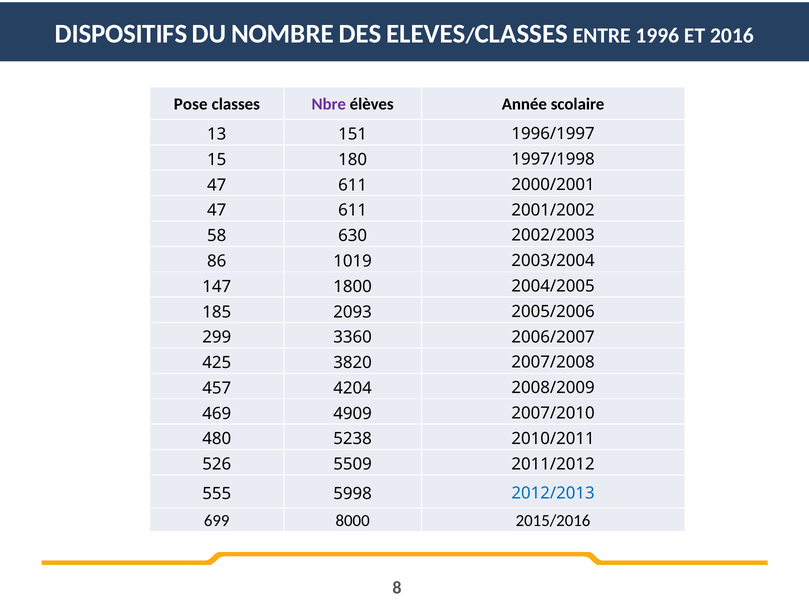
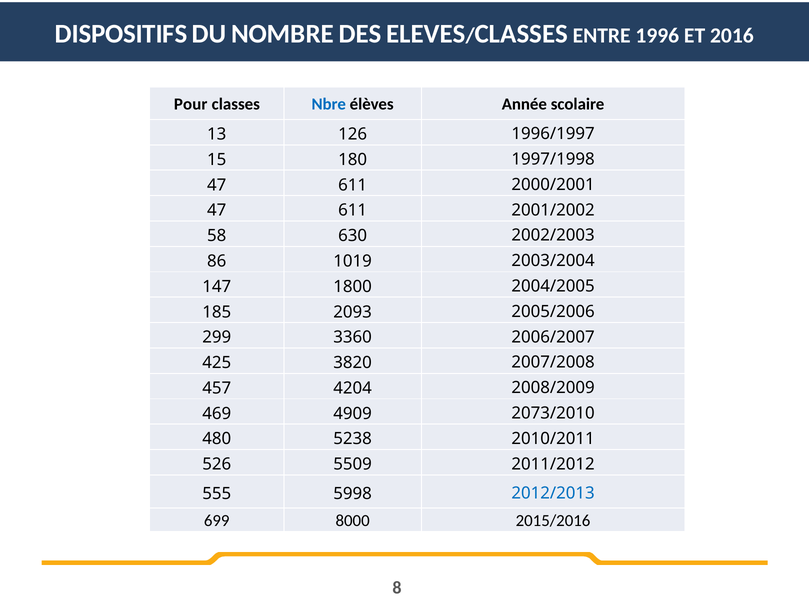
Pose: Pose -> Pour
Nbre colour: purple -> blue
151: 151 -> 126
2007/2010: 2007/2010 -> 2073/2010
